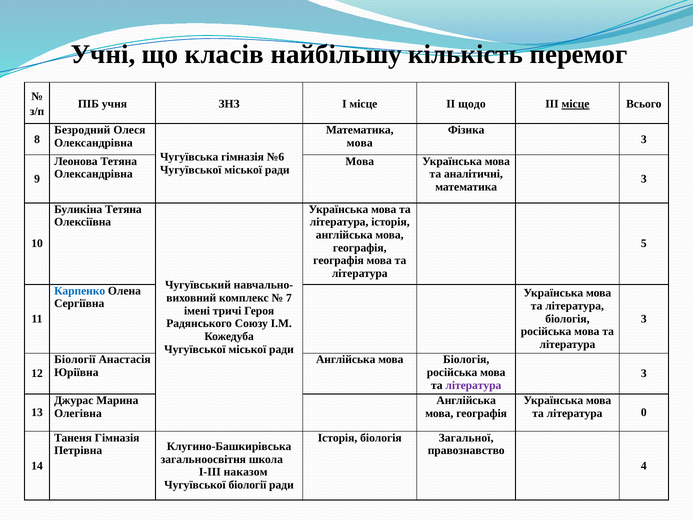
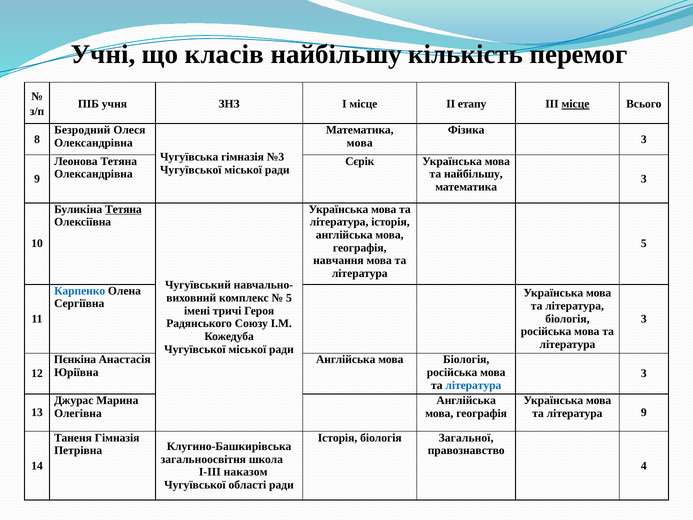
щодо: щодо -> етапу
№6: №6 -> №3
Мова at (360, 161): Мова -> Сєрік
та аналітичні: аналітичні -> найбільшу
Тетяна at (123, 209) underline: none -> present
географія at (338, 261): географія -> навчання
7 at (289, 298): 7 -> 5
Біології at (75, 359): Біології -> Пєнкіна
література at (473, 385) colour: purple -> blue
література 0: 0 -> 9
Чугуївської біології: біології -> області
